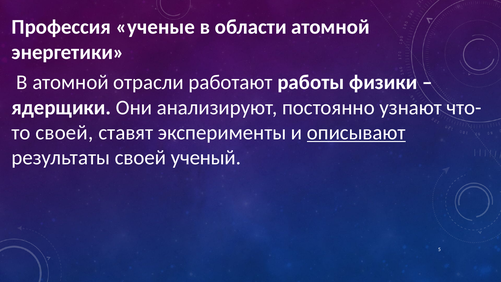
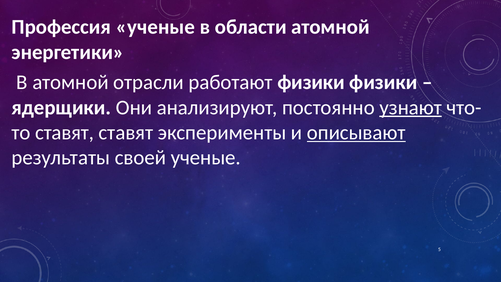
работают работы: работы -> физики
узнают underline: none -> present
своей at (64, 132): своей -> ставят
своей ученый: ученый -> ученые
